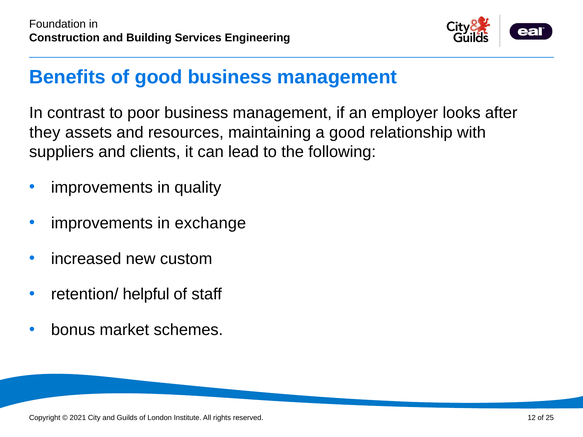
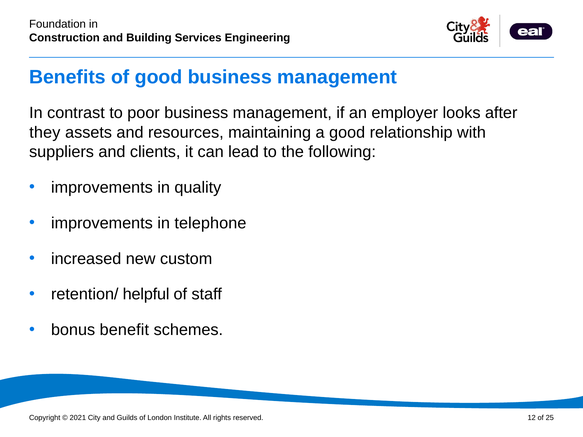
exchange: exchange -> telephone
market: market -> benefit
